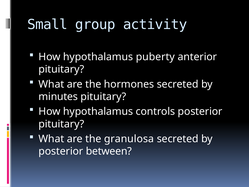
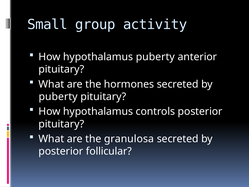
minutes at (58, 97): minutes -> puberty
between: between -> follicular
